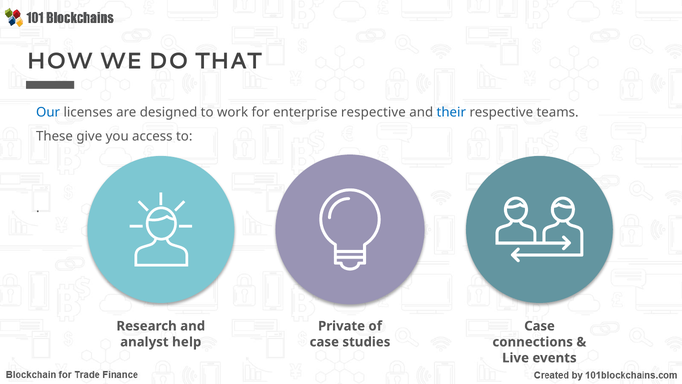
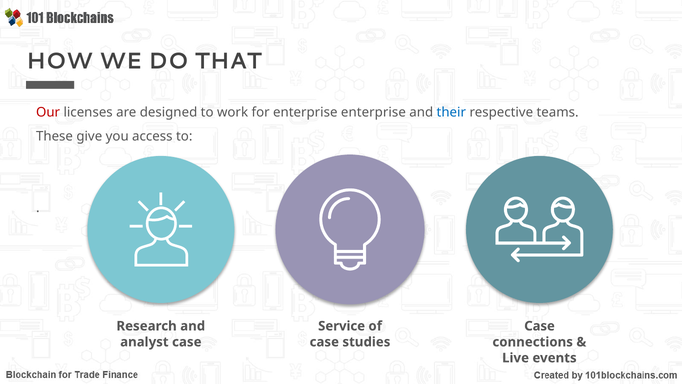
Our colour: blue -> red
enterprise respective: respective -> enterprise
Private: Private -> Service
analyst help: help -> case
